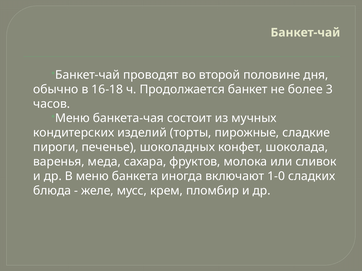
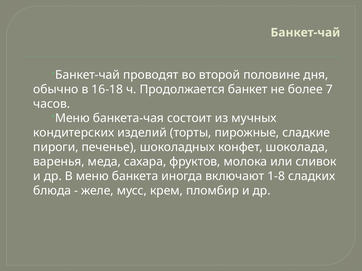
3: 3 -> 7
1-0: 1-0 -> 1-8
